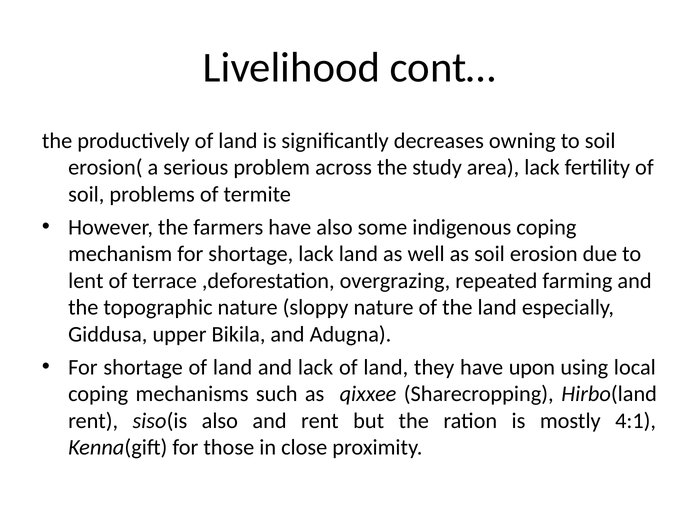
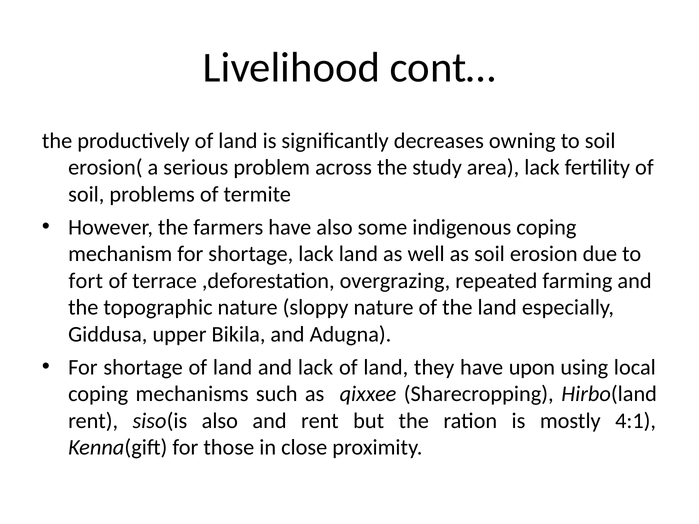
lent: lent -> fort
